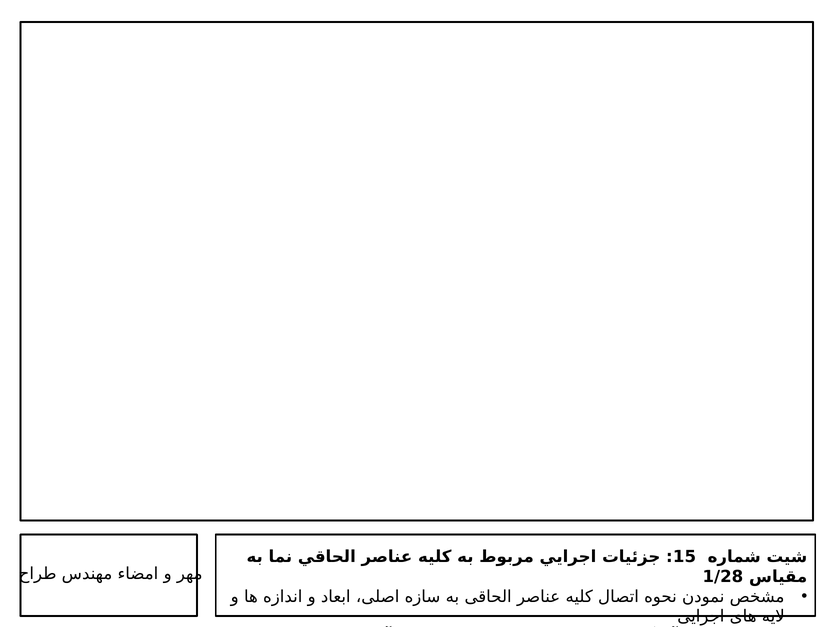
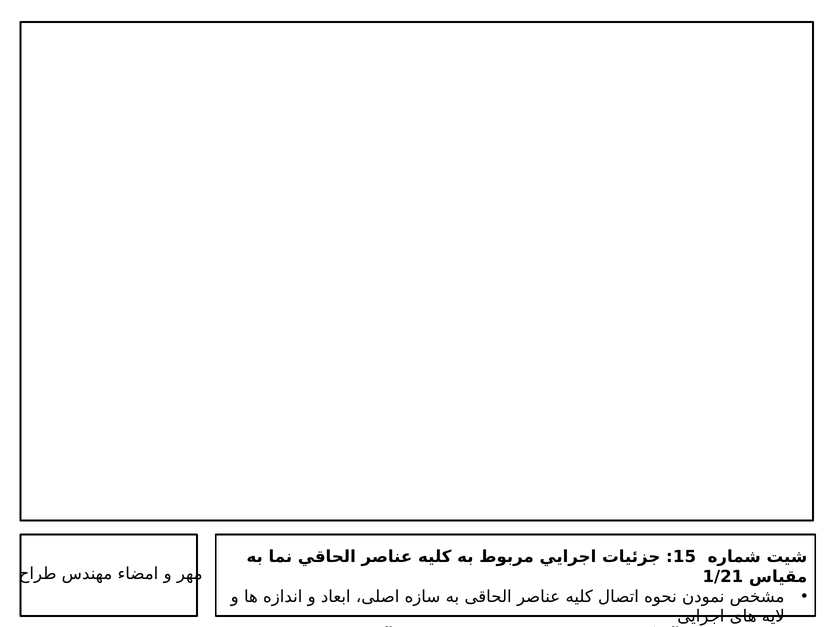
1/28: 1/28 -> 1/21
